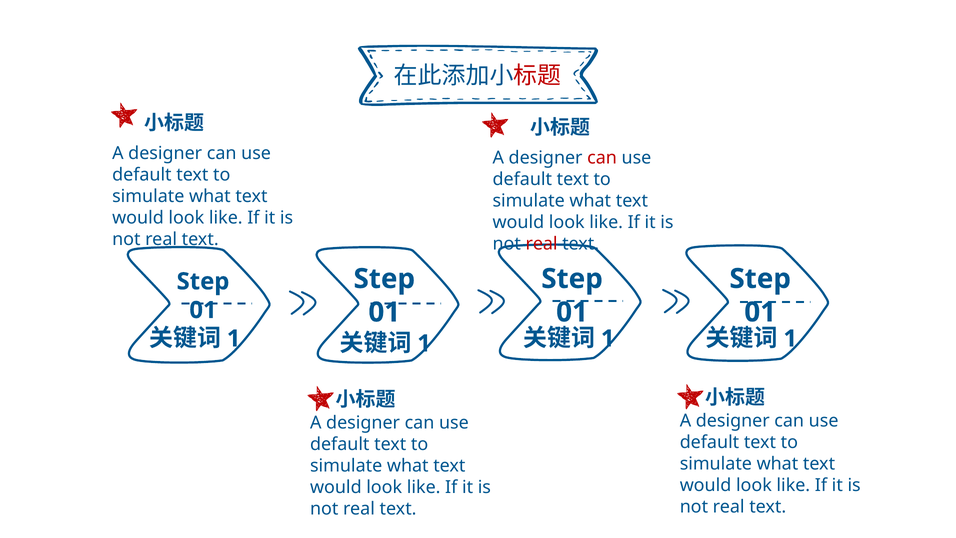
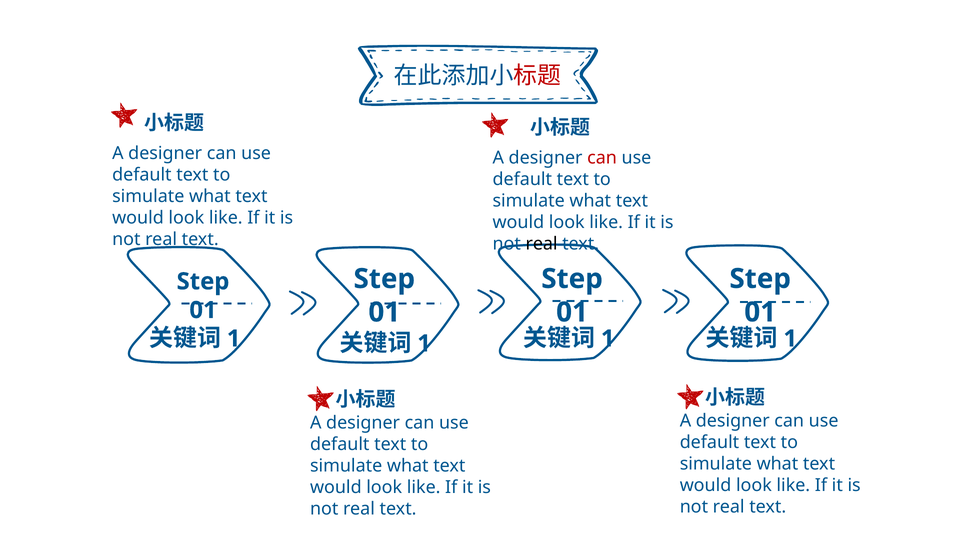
real at (542, 244) colour: red -> black
